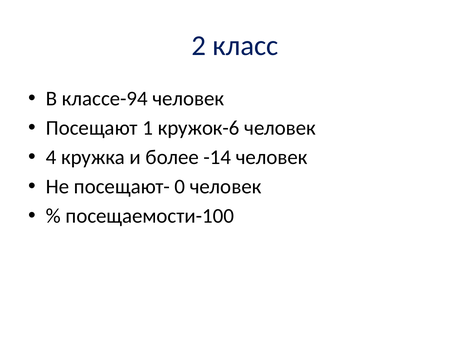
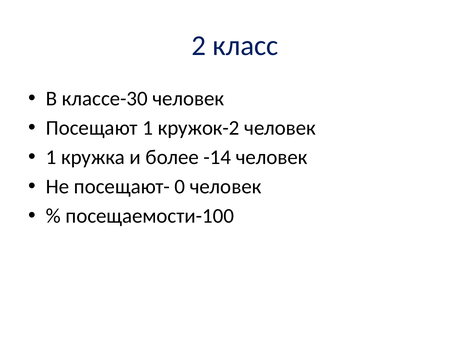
классе-94: классе-94 -> классе-30
кружок-6: кружок-6 -> кружок-2
4 at (51, 157): 4 -> 1
